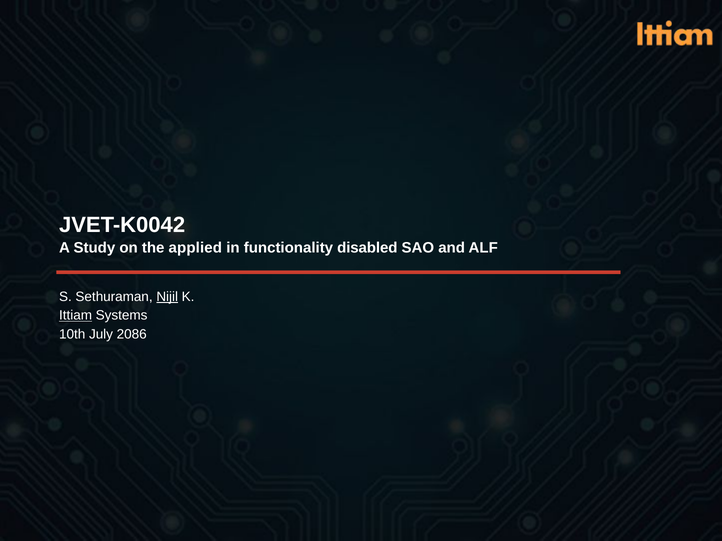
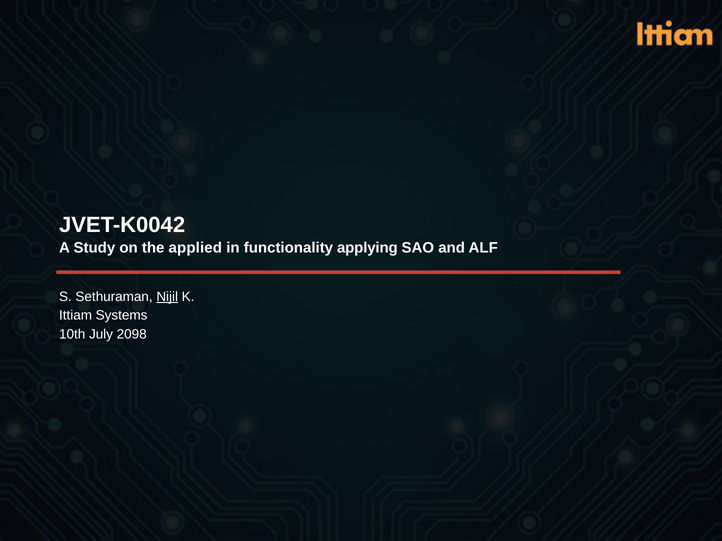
disabled: disabled -> applying
Ittiam underline: present -> none
2086: 2086 -> 2098
